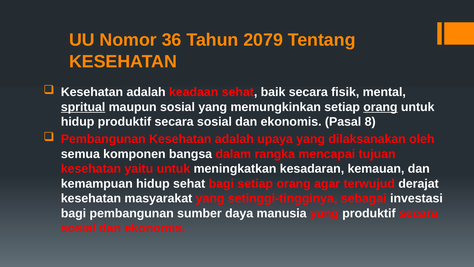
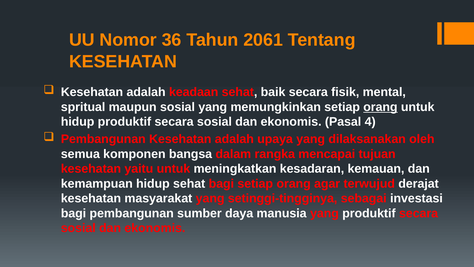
2079: 2079 -> 2061
spritual underline: present -> none
8: 8 -> 4
